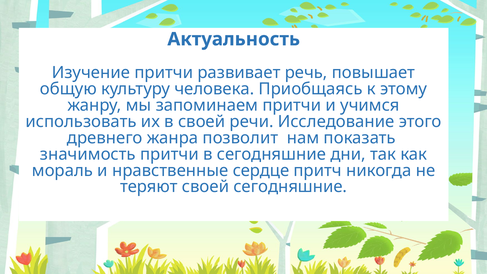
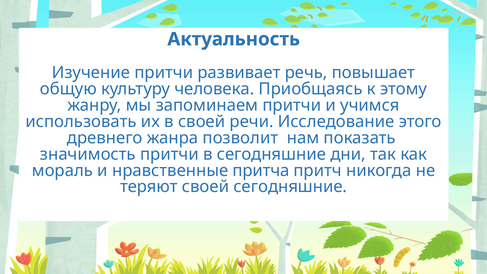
сердце: сердце -> притча
